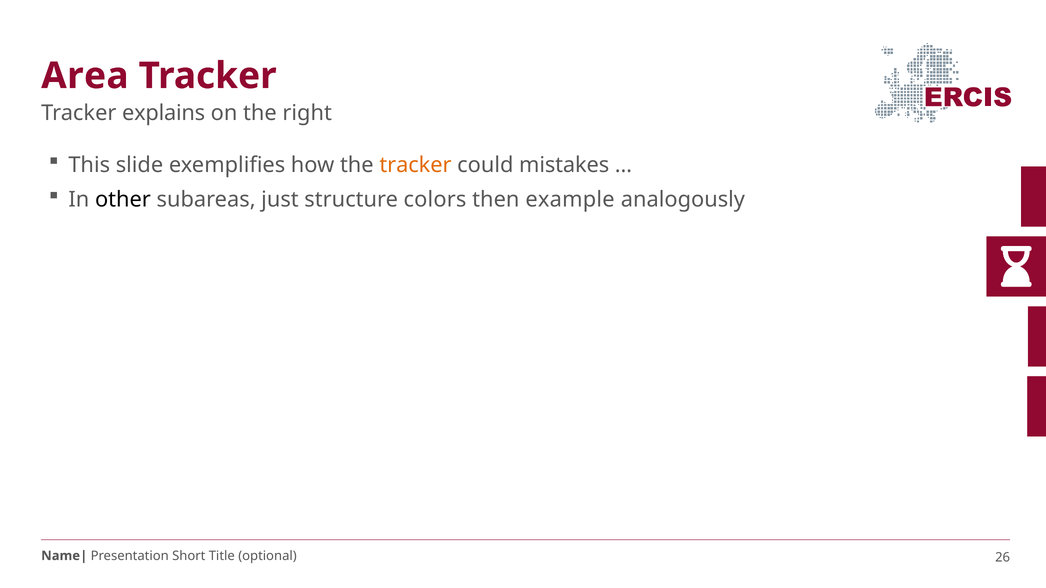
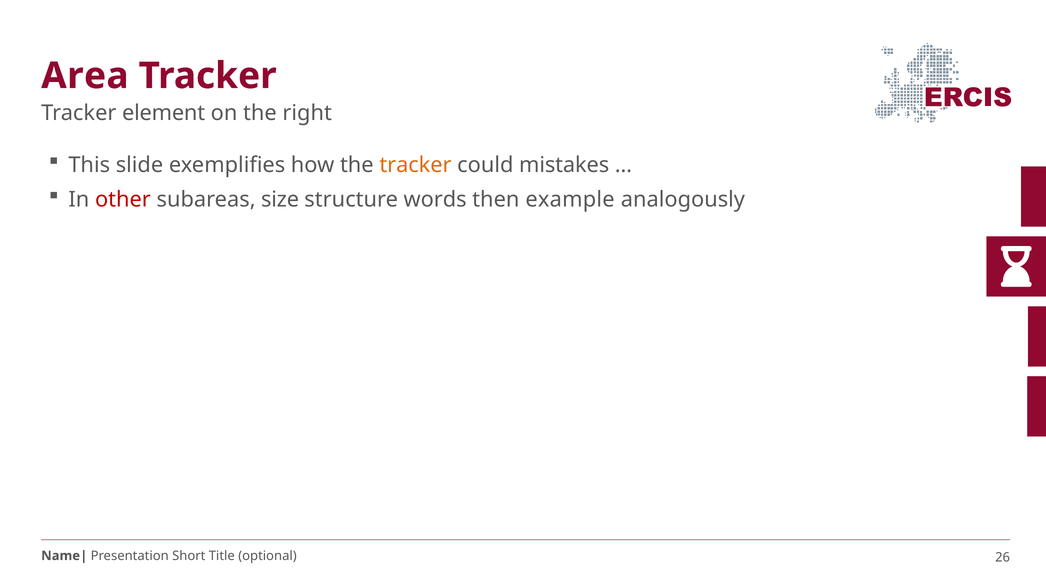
explains: explains -> element
other colour: black -> red
just: just -> size
colors: colors -> words
